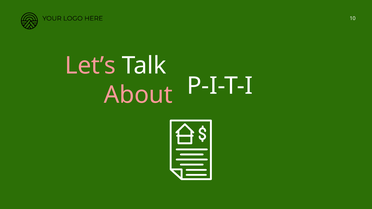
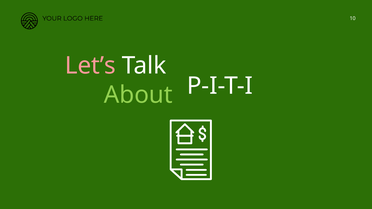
About colour: pink -> light green
